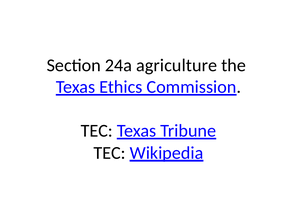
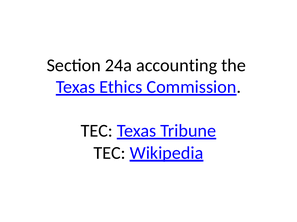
agriculture: agriculture -> accounting
